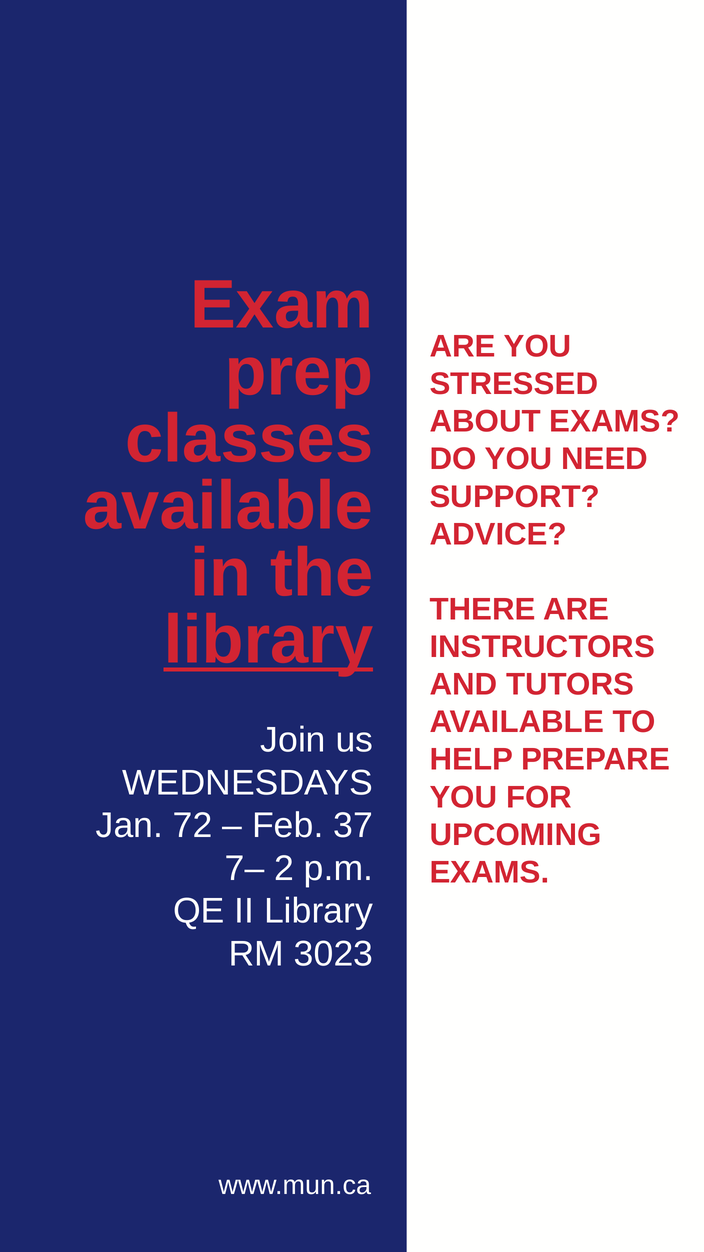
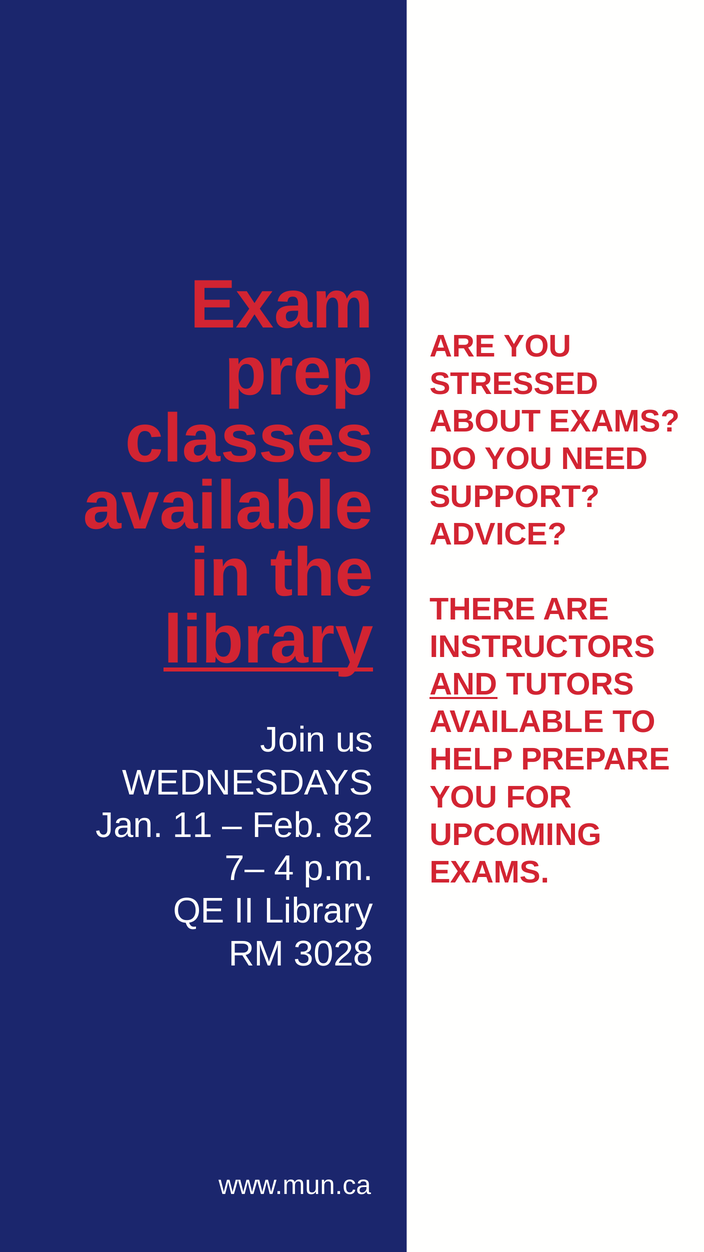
AND underline: none -> present
72: 72 -> 11
37: 37 -> 82
2: 2 -> 4
3023: 3023 -> 3028
